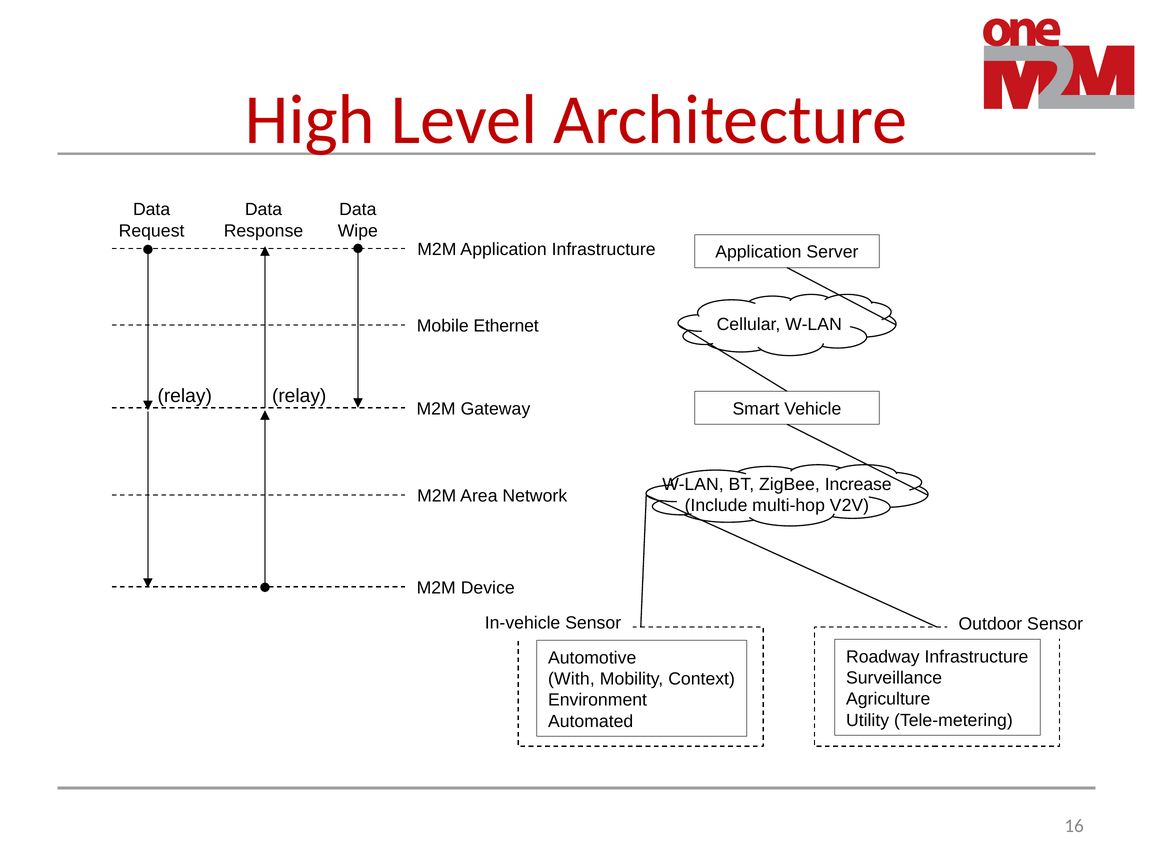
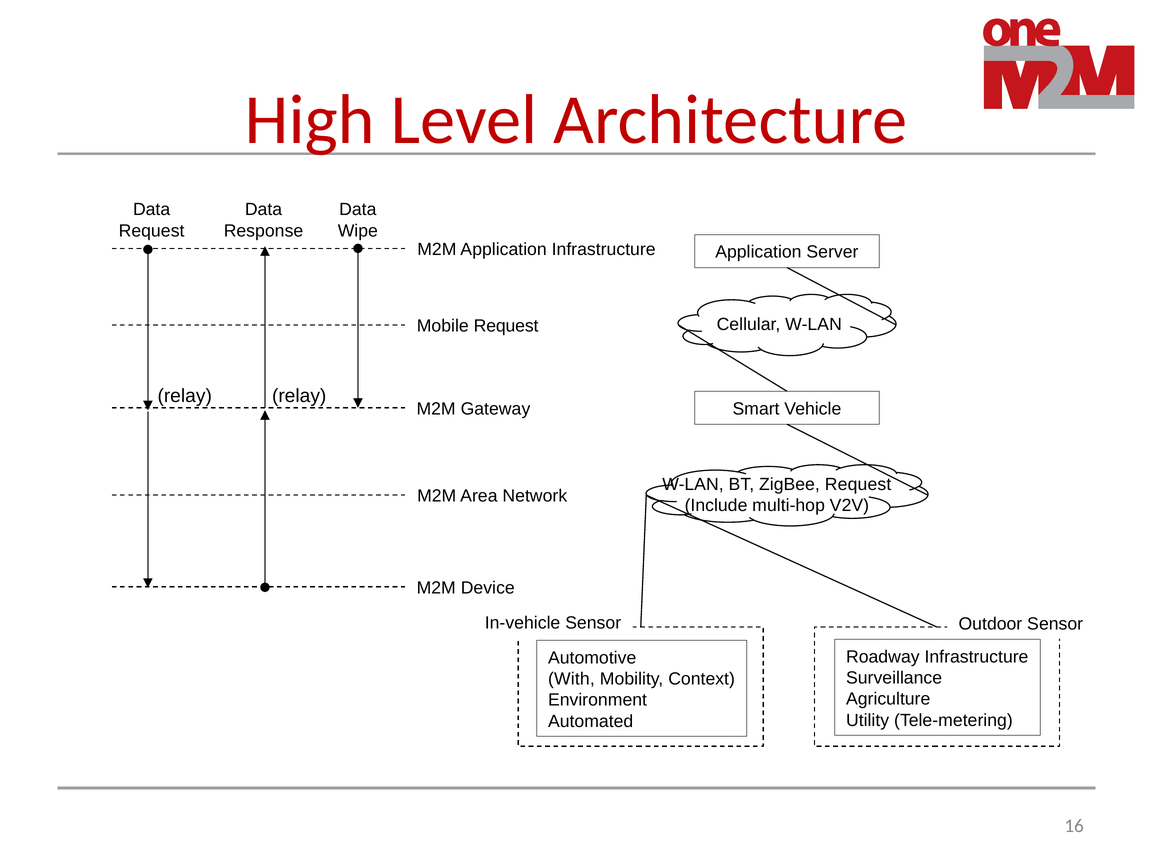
Mobile Ethernet: Ethernet -> Request
ZigBee Increase: Increase -> Request
